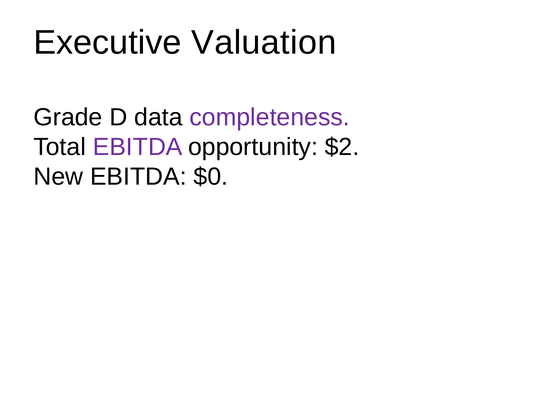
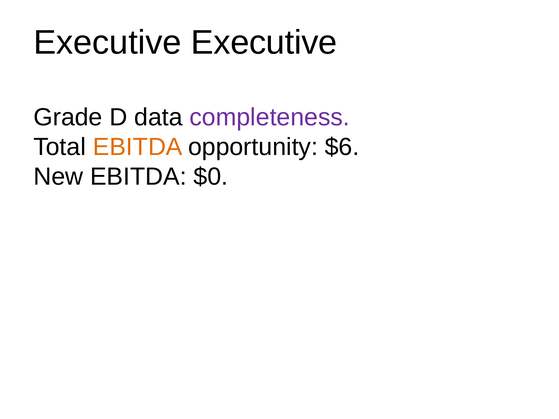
Executive Valuation: Valuation -> Executive
EBITDA at (138, 147) colour: purple -> orange
$2: $2 -> $6
